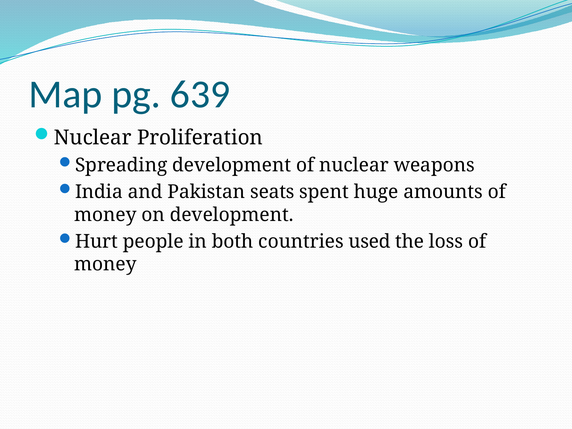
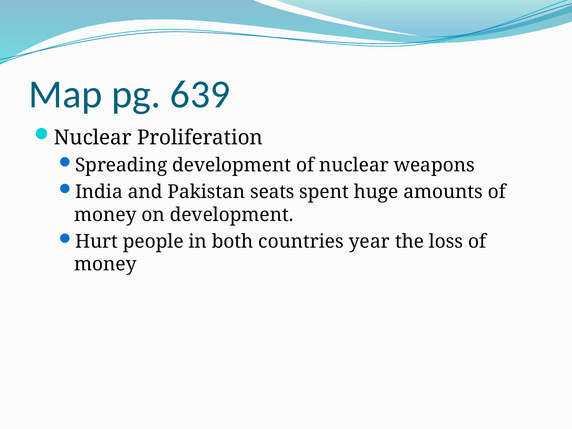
used: used -> year
